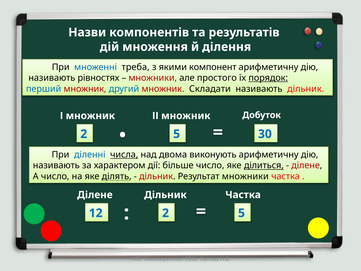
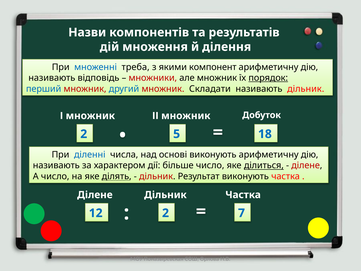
рівностях: рівностях -> відповідь
але простого: простого -> множник
30: 30 -> 18
числа underline: present -> none
двома: двома -> основі
Результат множники: множники -> виконують
12 2 5: 5 -> 7
